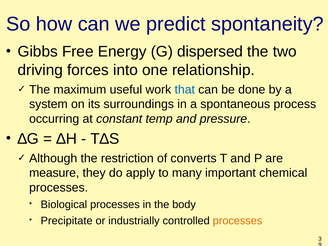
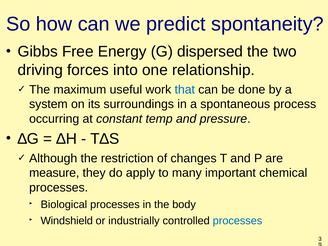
converts: converts -> changes
Precipitate: Precipitate -> Windshield
processes at (237, 221) colour: orange -> blue
